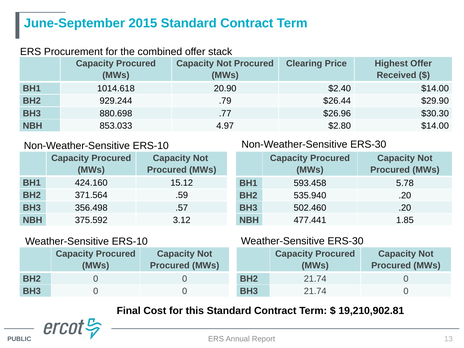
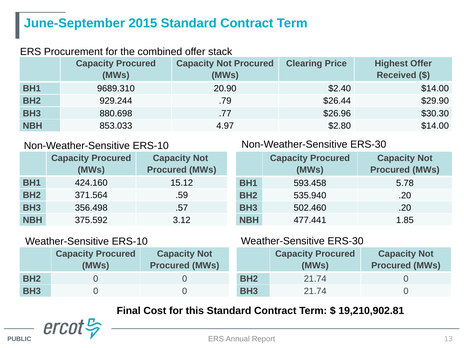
1014.618: 1014.618 -> 9689.310
